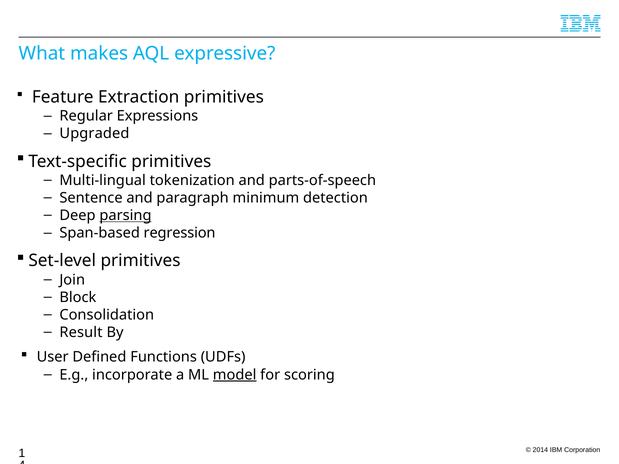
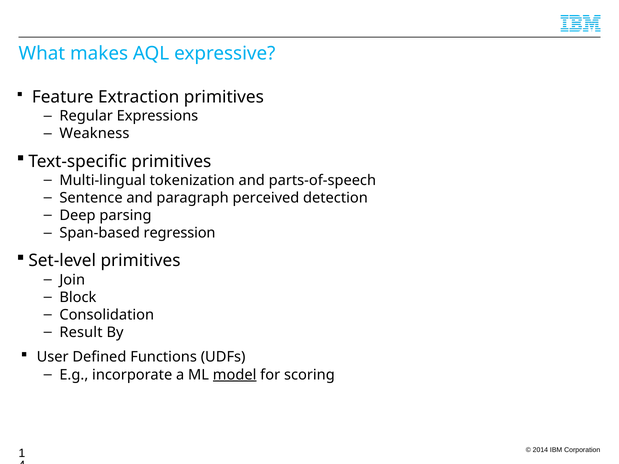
Upgraded: Upgraded -> Weakness
minimum: minimum -> perceived
parsing underline: present -> none
